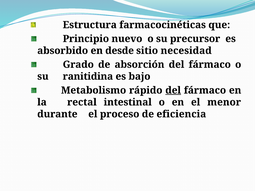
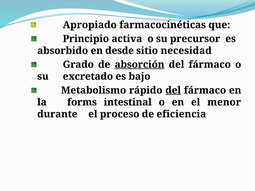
Estructura: Estructura -> Apropiado
nuevo: nuevo -> activa
absorción underline: none -> present
ranitidina: ranitidina -> excretado
rectal: rectal -> forms
